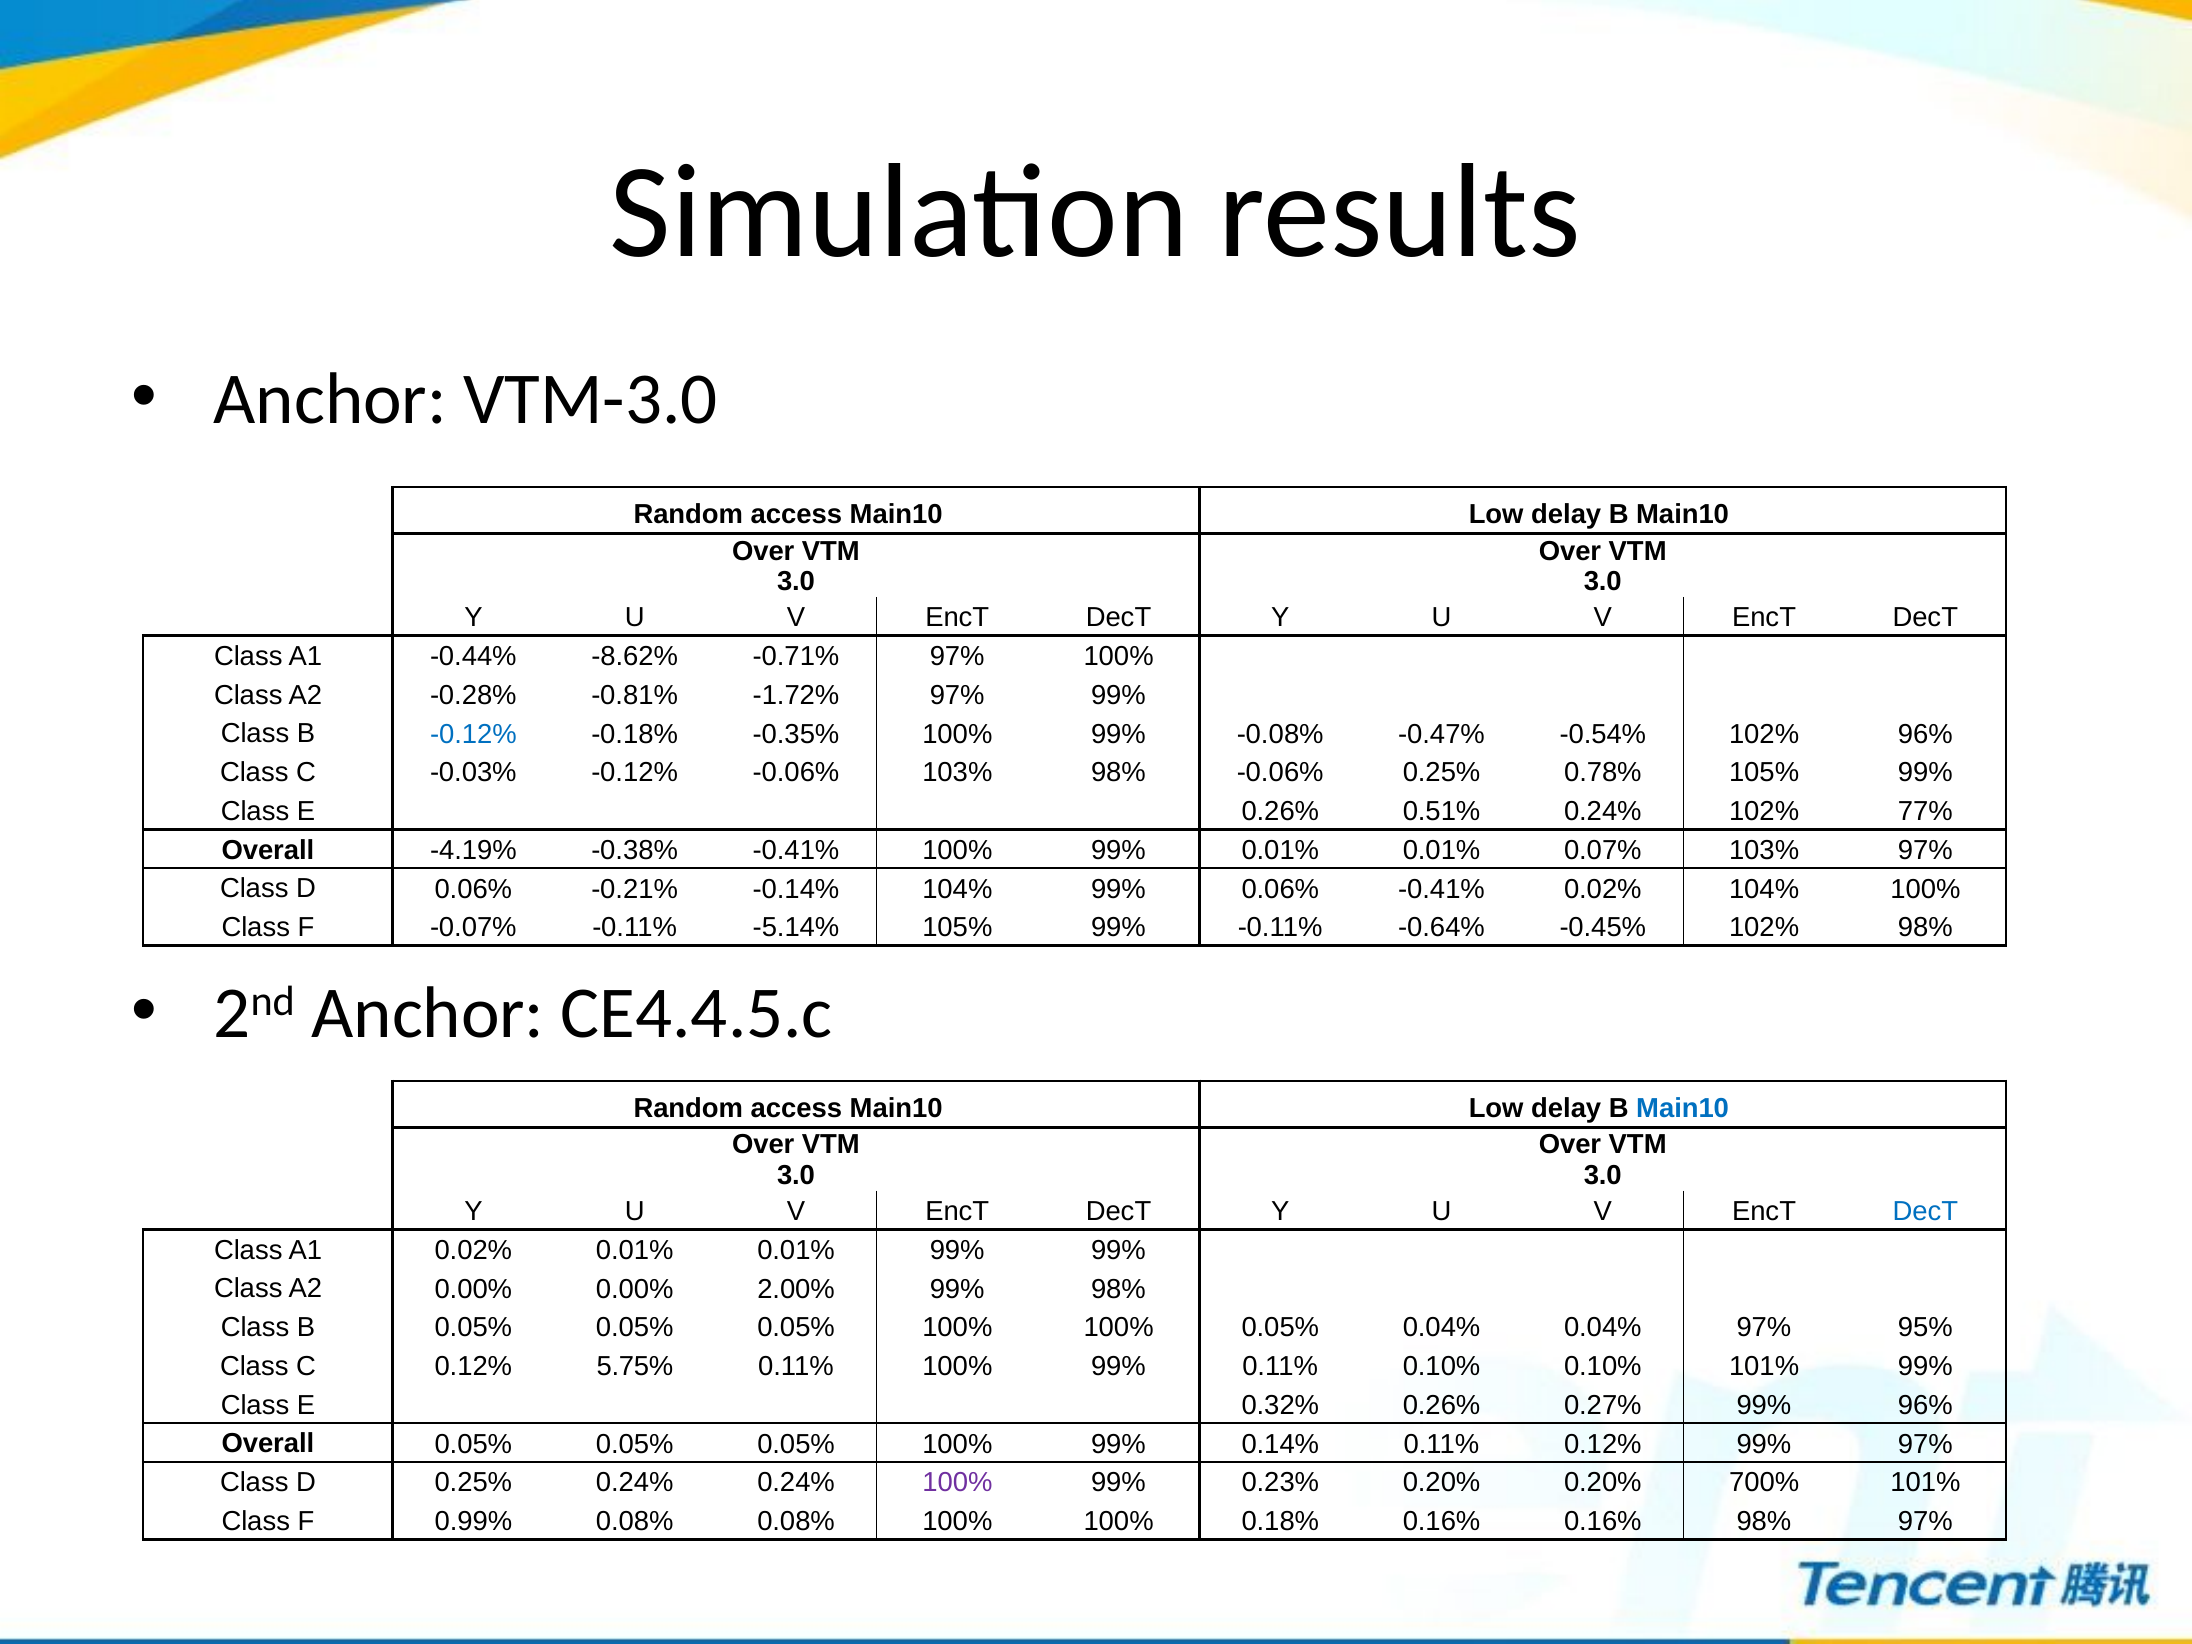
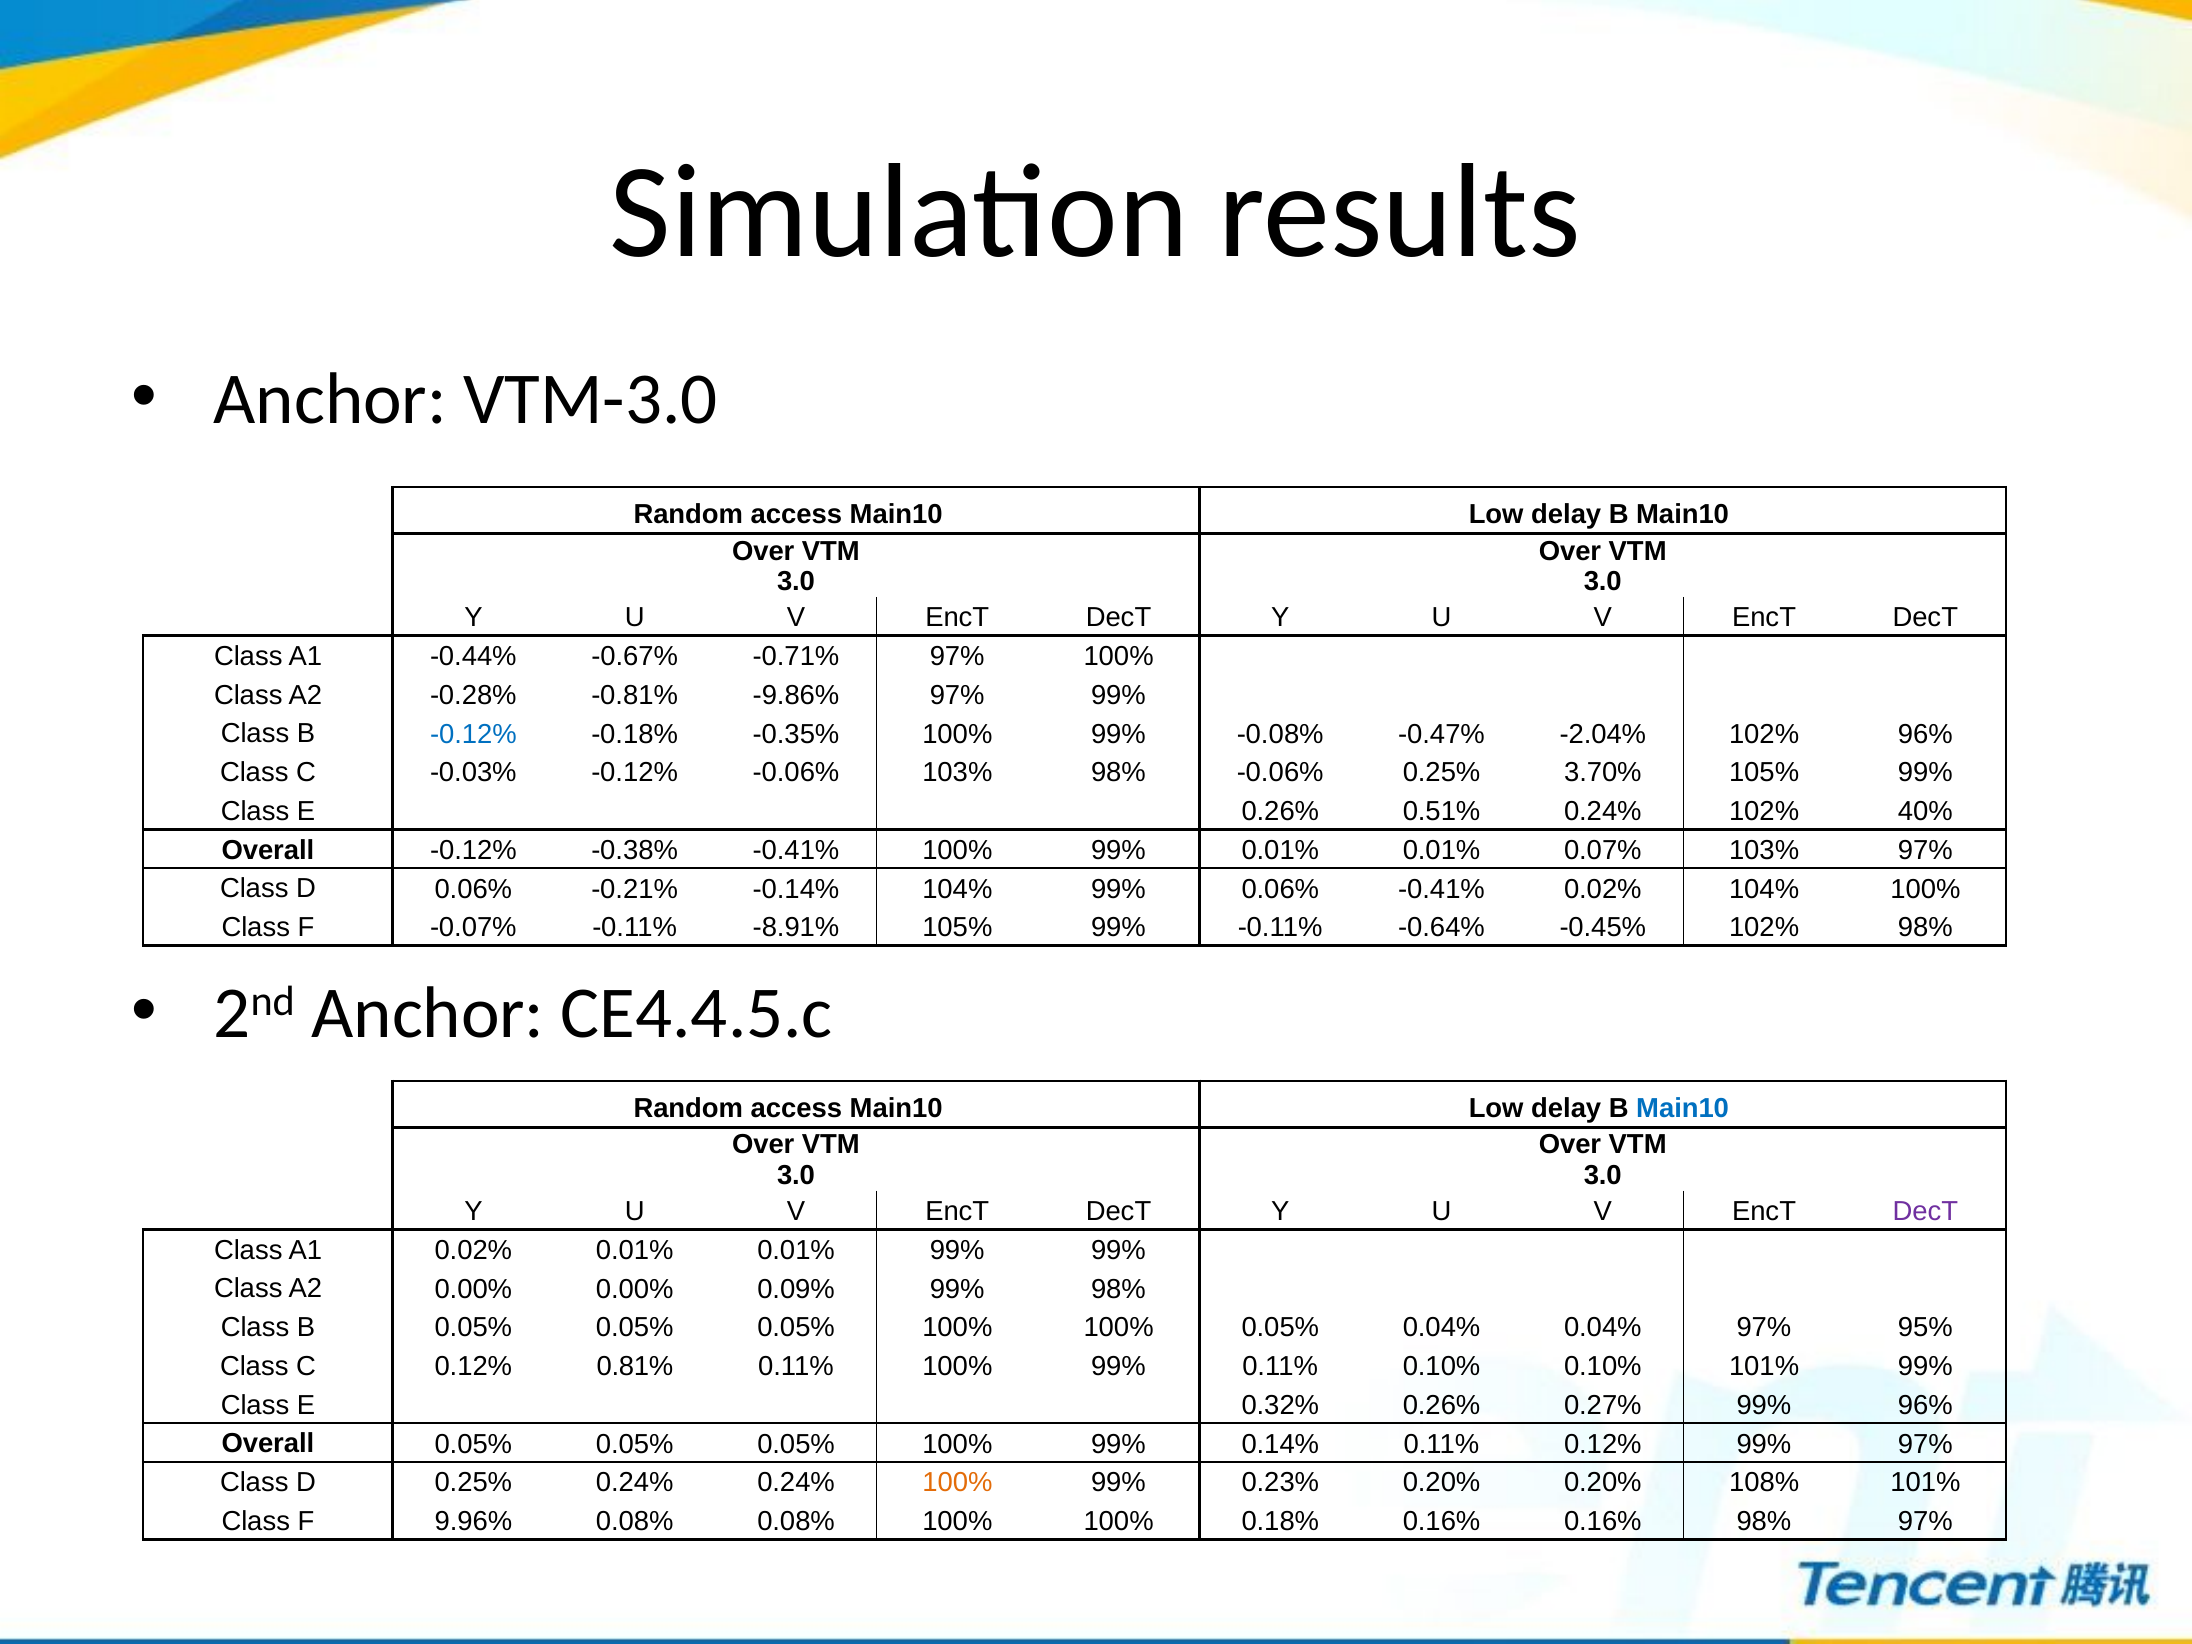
-8.62%: -8.62% -> -0.67%
-1.72%: -1.72% -> -9.86%
-0.54%: -0.54% -> -2.04%
0.78%: 0.78% -> 3.70%
77%: 77% -> 40%
Overall -4.19%: -4.19% -> -0.12%
-5.14%: -5.14% -> -8.91%
DecT at (1925, 1211) colour: blue -> purple
2.00%: 2.00% -> 0.09%
5.75%: 5.75% -> 0.81%
100% at (957, 1483) colour: purple -> orange
700%: 700% -> 108%
0.99%: 0.99% -> 9.96%
